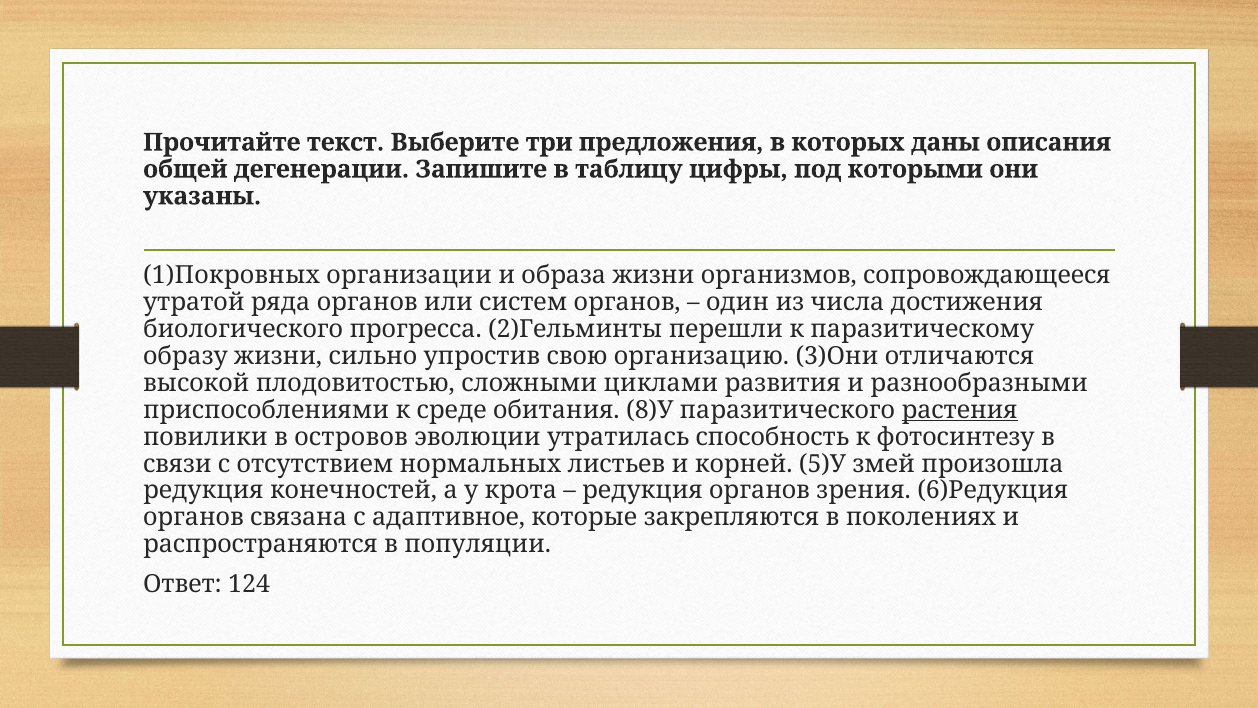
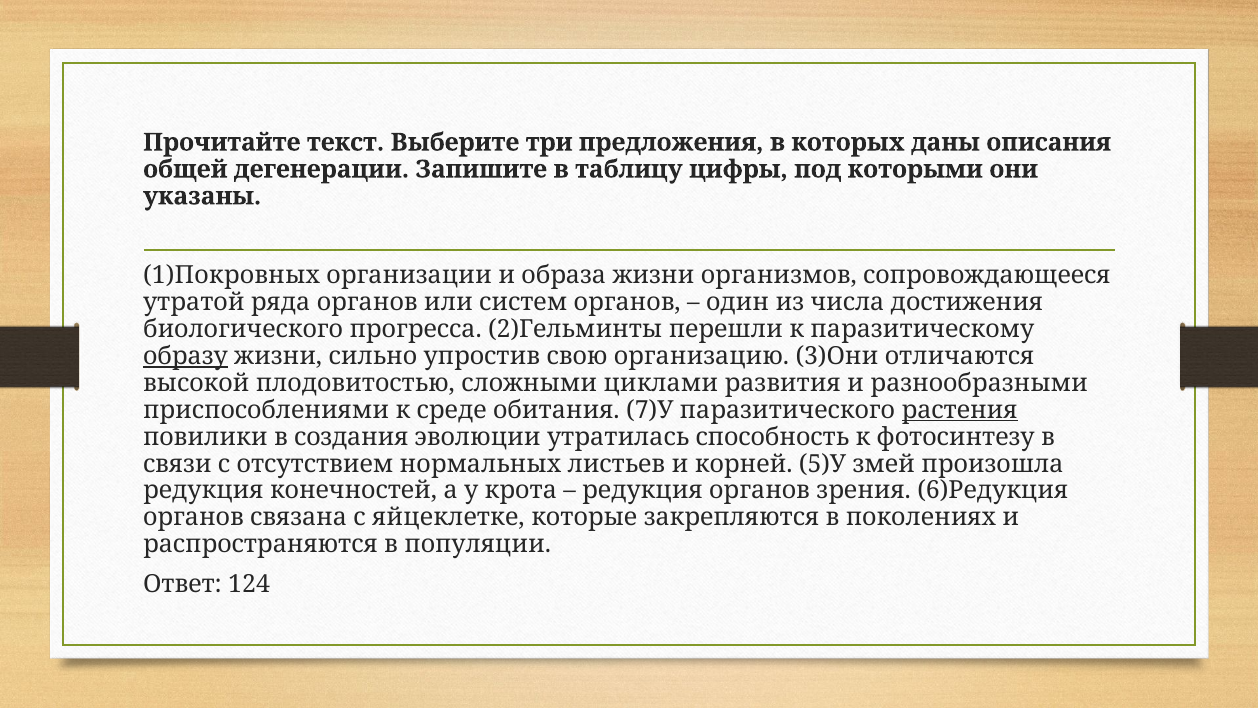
образу underline: none -> present
8)У: 8)У -> 7)У
островов: островов -> создания
адаптивное: адаптивное -> яйцеклетке
